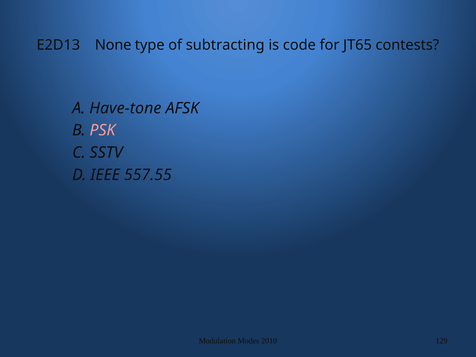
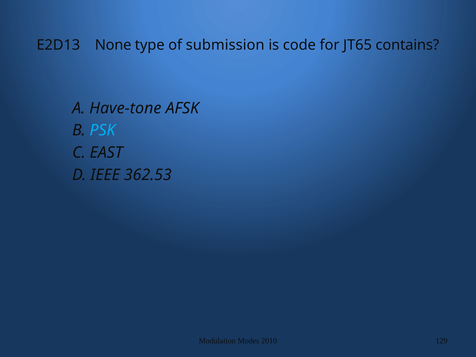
subtracting: subtracting -> submission
contests: contests -> contains
PSK colour: pink -> light blue
SSTV: SSTV -> EAST
557.55: 557.55 -> 362.53
